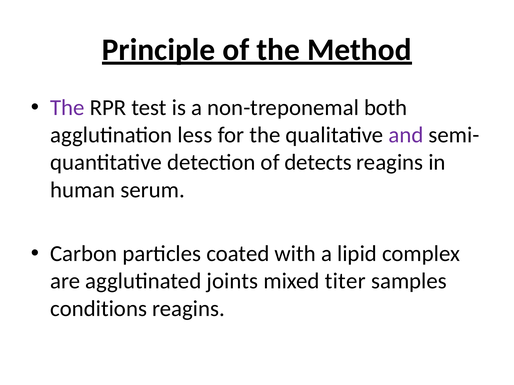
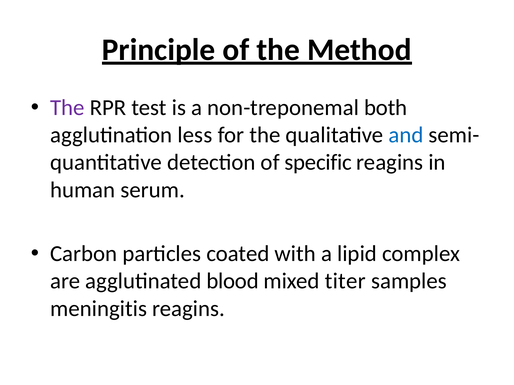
and colour: purple -> blue
detects: detects -> specific
joints: joints -> blood
conditions: conditions -> meningitis
